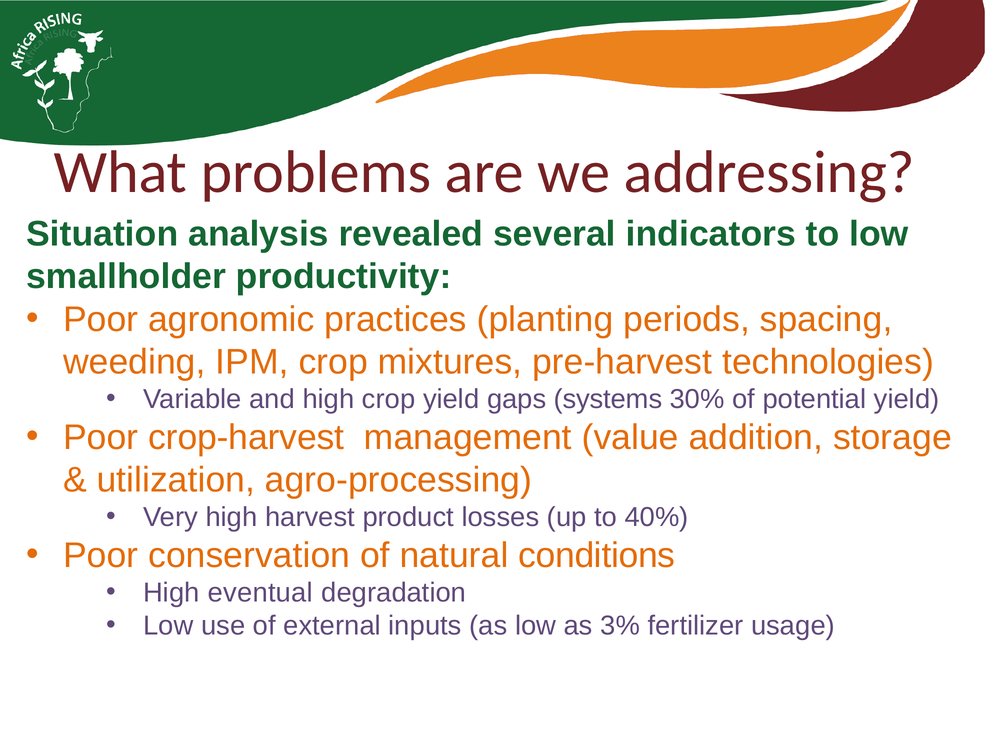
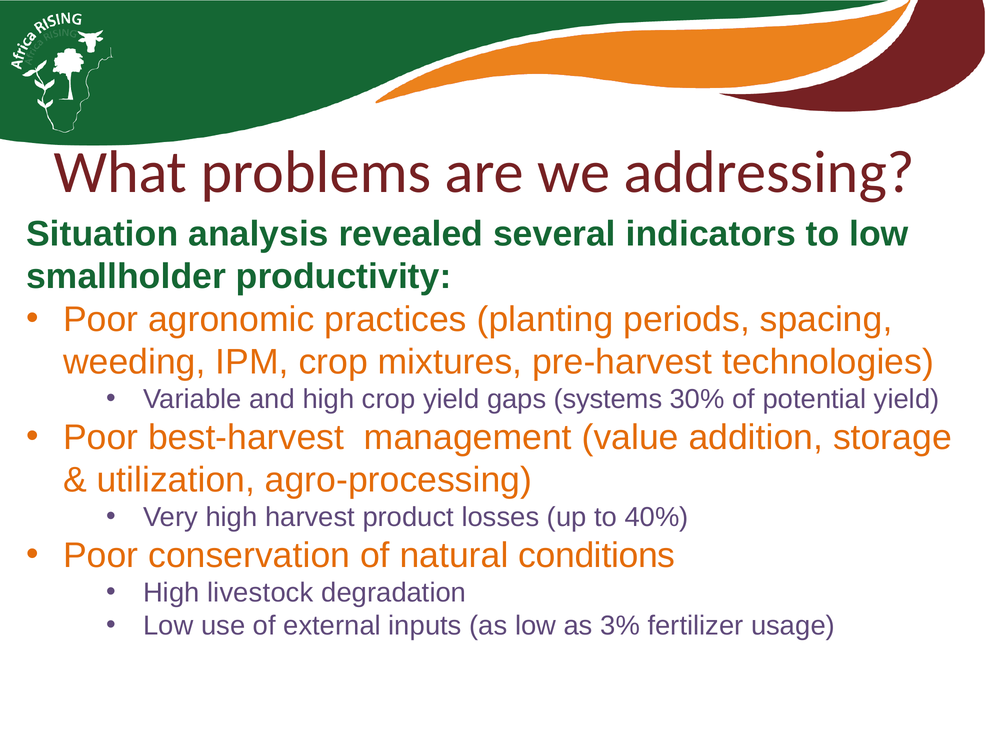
crop-harvest: crop-harvest -> best-harvest
eventual: eventual -> livestock
